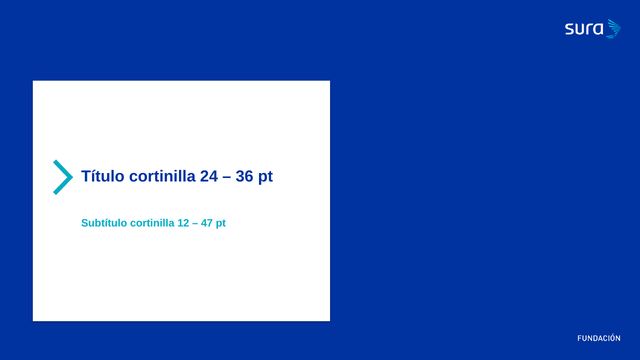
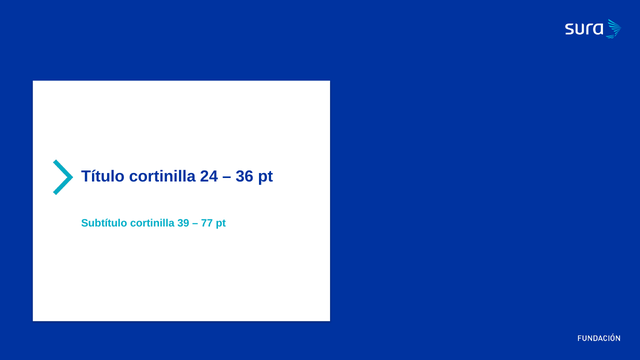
12: 12 -> 39
47: 47 -> 77
